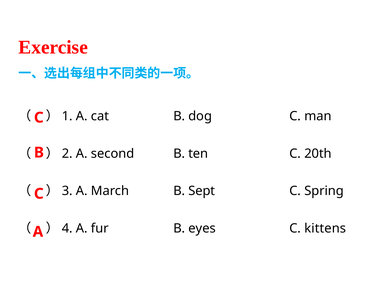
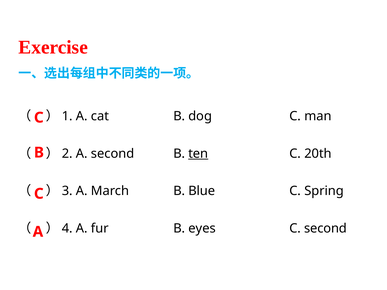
ten underline: none -> present
Sept: Sept -> Blue
C kittens: kittens -> second
